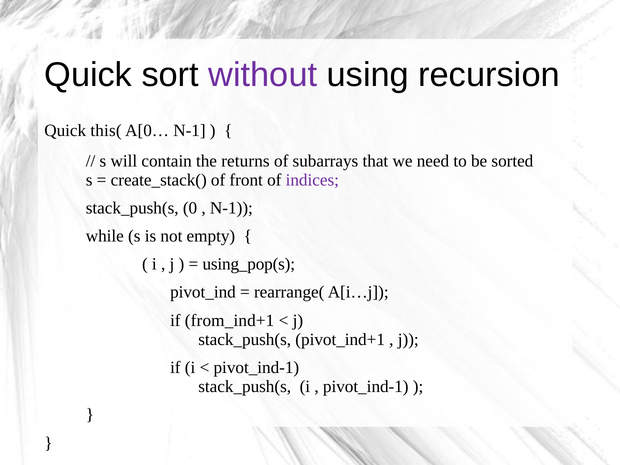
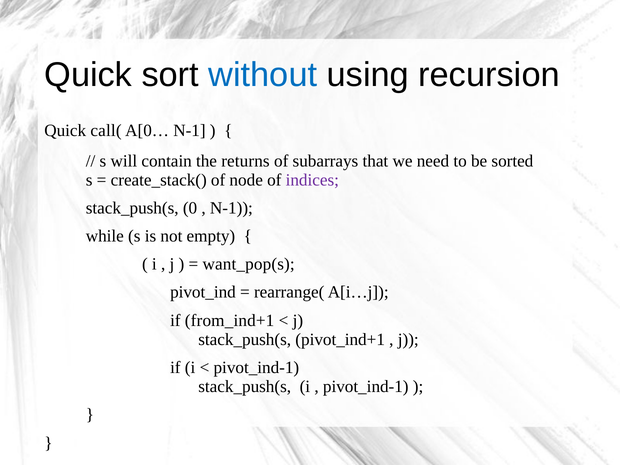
without colour: purple -> blue
this(: this( -> call(
front: front -> node
using_pop(s: using_pop(s -> want_pop(s
